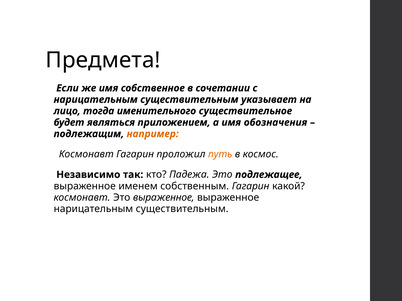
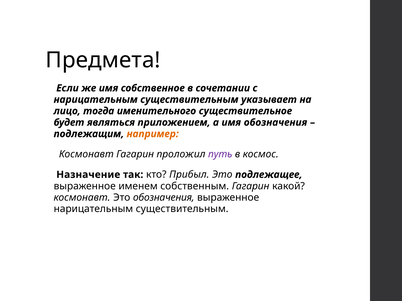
путь colour: orange -> purple
Независимо: Независимо -> Назначение
Падежа: Падежа -> Прибыл
Это выраженное: выраженное -> обозначения
